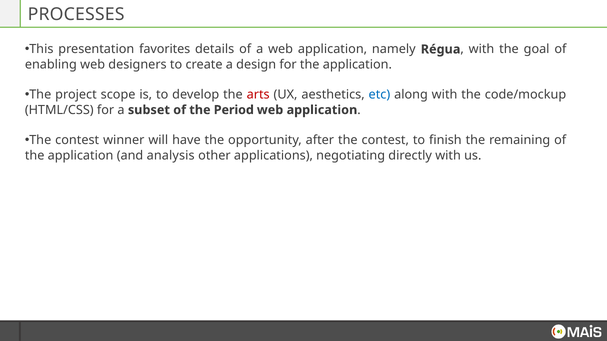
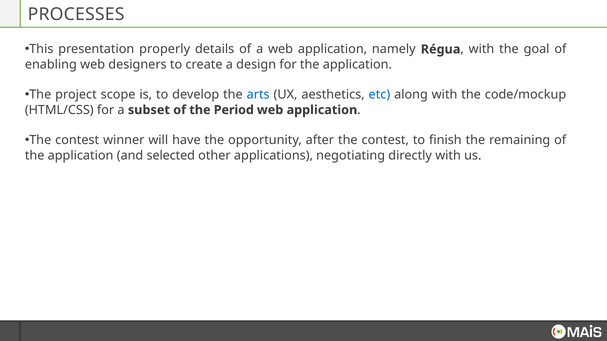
favorites: favorites -> properly
arts colour: red -> blue
analysis: analysis -> selected
